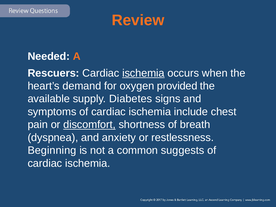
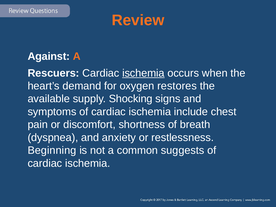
Needed: Needed -> Against
provided: provided -> restores
Diabetes: Diabetes -> Shocking
discomfort underline: present -> none
